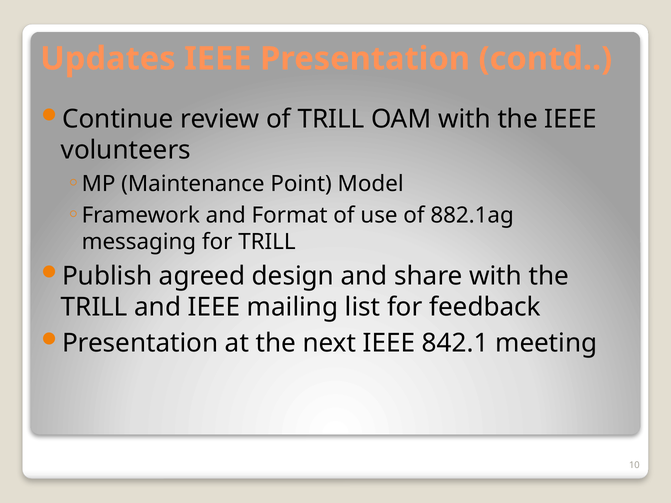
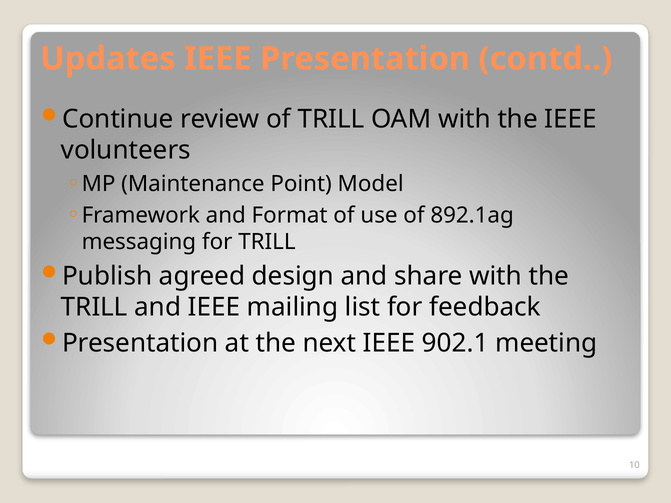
882.1ag: 882.1ag -> 892.1ag
842.1: 842.1 -> 902.1
